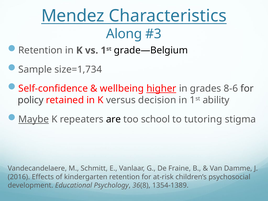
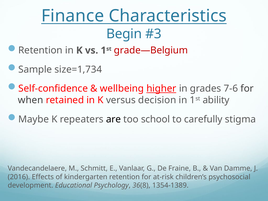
Mendez: Mendez -> Finance
Along: Along -> Begin
grade—Belgium colour: black -> red
8-6: 8-6 -> 7-6
policy: policy -> when
Maybe underline: present -> none
tutoring: tutoring -> carefully
